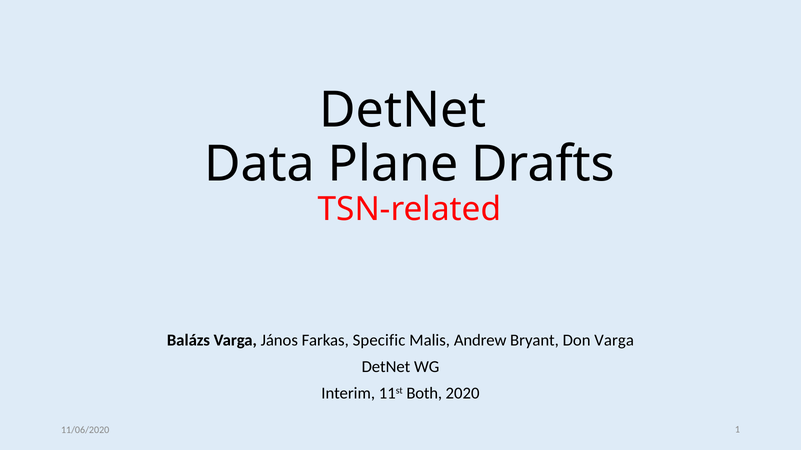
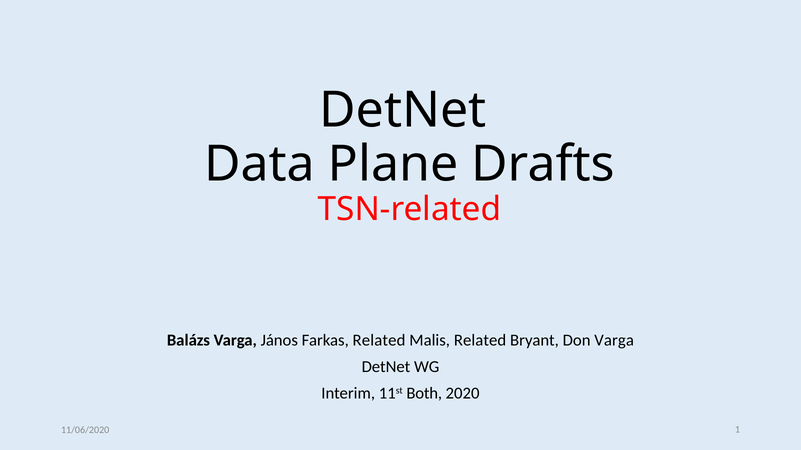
Farkas Specific: Specific -> Related
Malis Andrew: Andrew -> Related
